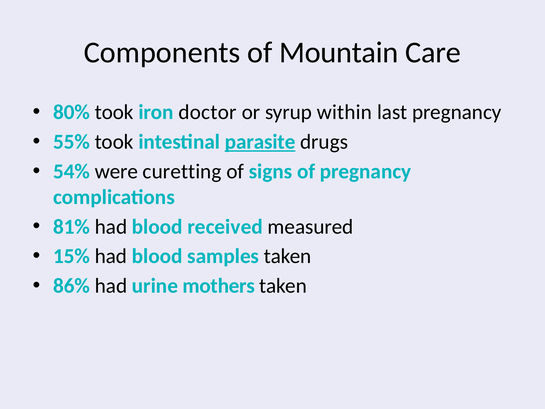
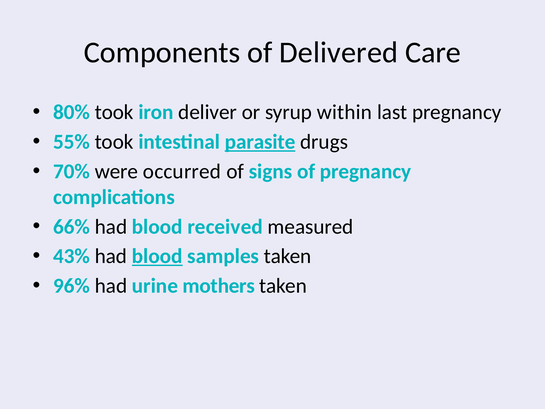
Mountain: Mountain -> Delivered
doctor: doctor -> deliver
54%: 54% -> 70%
curetting: curetting -> occurred
81%: 81% -> 66%
15%: 15% -> 43%
blood at (157, 256) underline: none -> present
86%: 86% -> 96%
